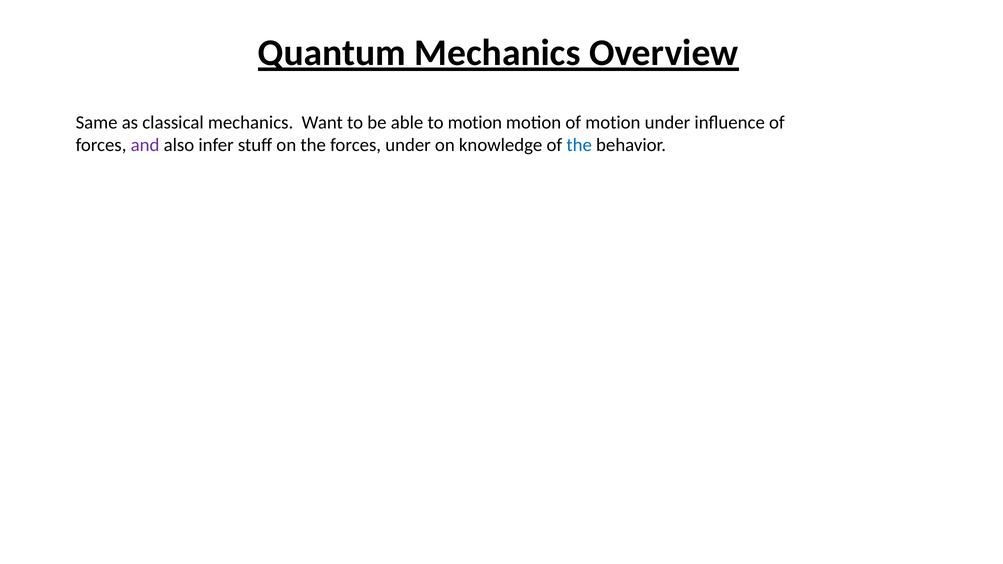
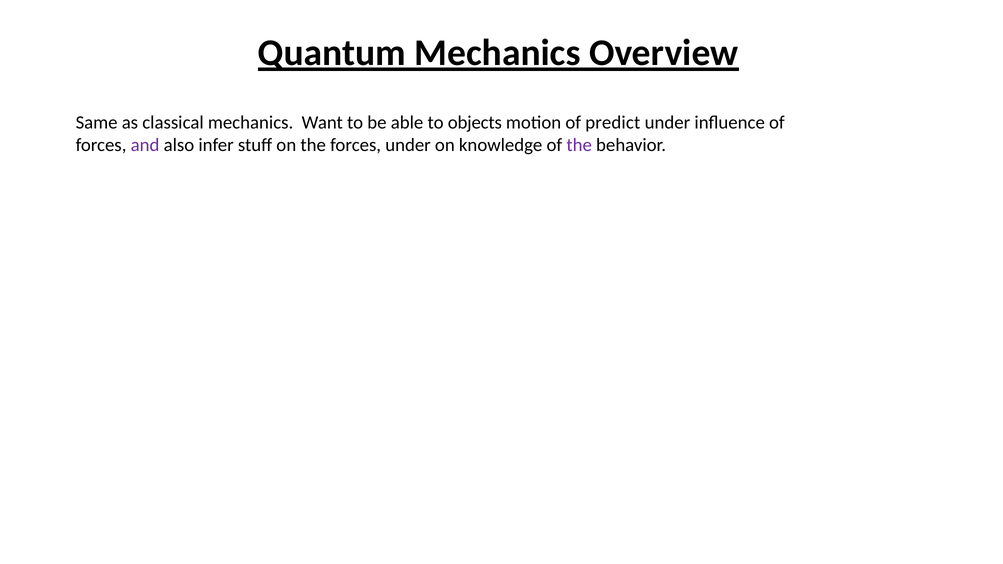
to motion: motion -> objects
of motion: motion -> predict
the at (579, 145) colour: blue -> purple
